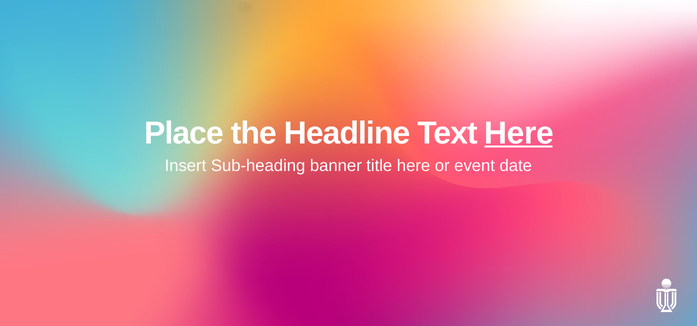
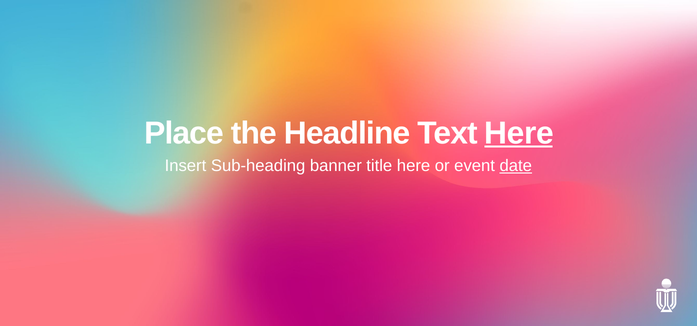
date underline: none -> present
